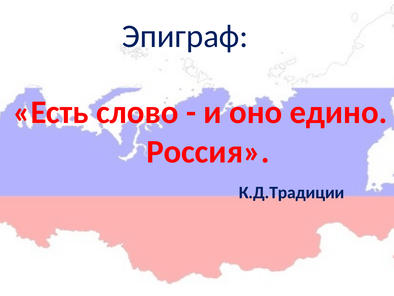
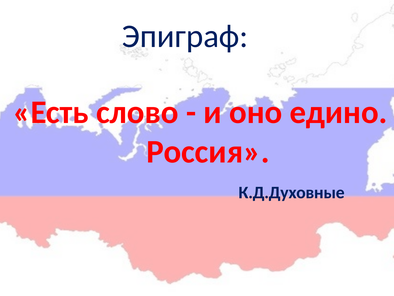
К.Д.Традиции: К.Д.Традиции -> К.Д.Духовные
